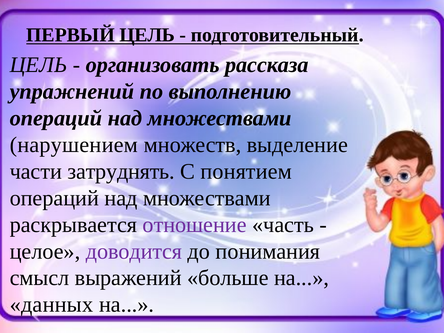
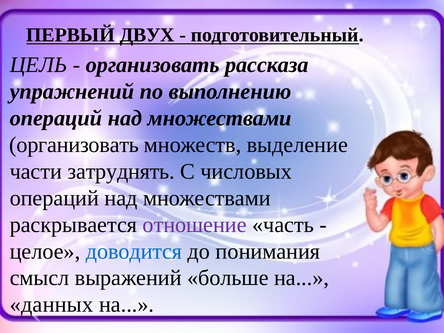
ПЕРВЫЙ ЦЕЛЬ: ЦЕЛЬ -> ДВУХ
нарушением at (74, 145): нарушением -> организовать
понятием: понятием -> числовых
доводится colour: purple -> blue
